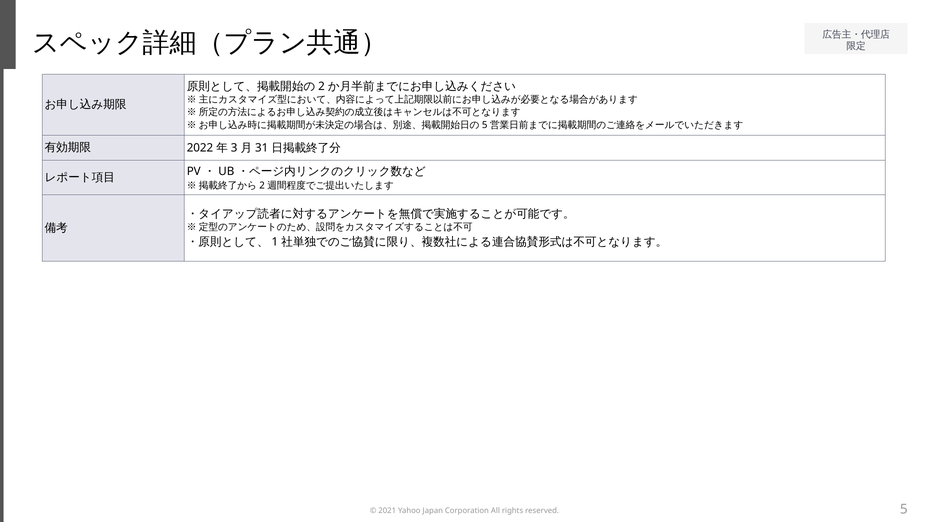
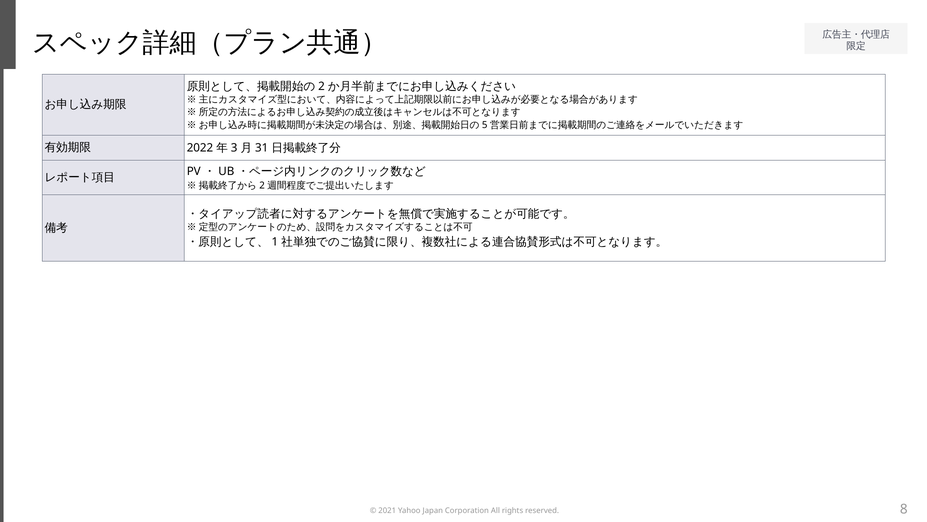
5: 5 -> 8
